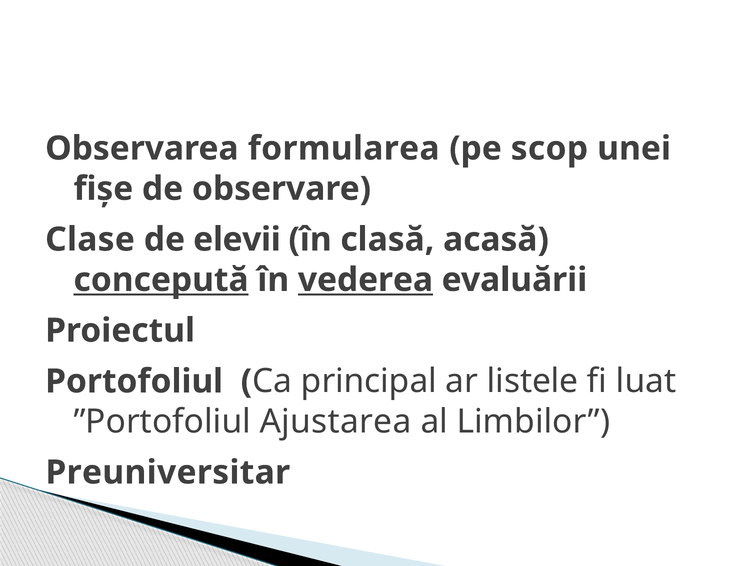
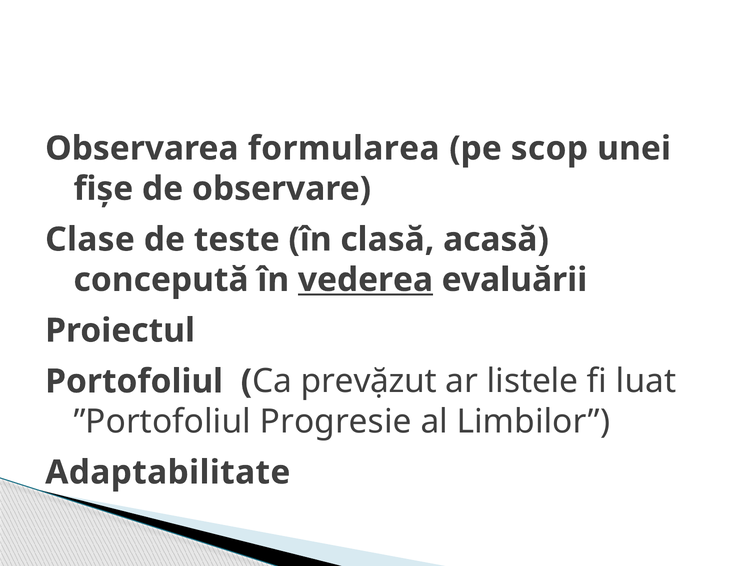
elevii: elevii -> teste
concepută underline: present -> none
principal: principal -> prevặzut
Ajustarea: Ajustarea -> Progresie
Preuniversitar: Preuniversitar -> Adaptabilitate
